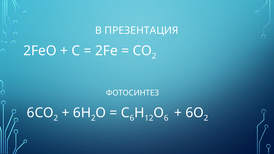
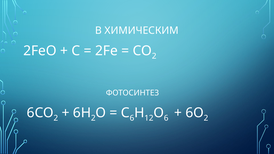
ПРЕЗЕНТАЦИЯ: ПРЕЗЕНТАЦИЯ -> ХИМИЧЕСКИМ
